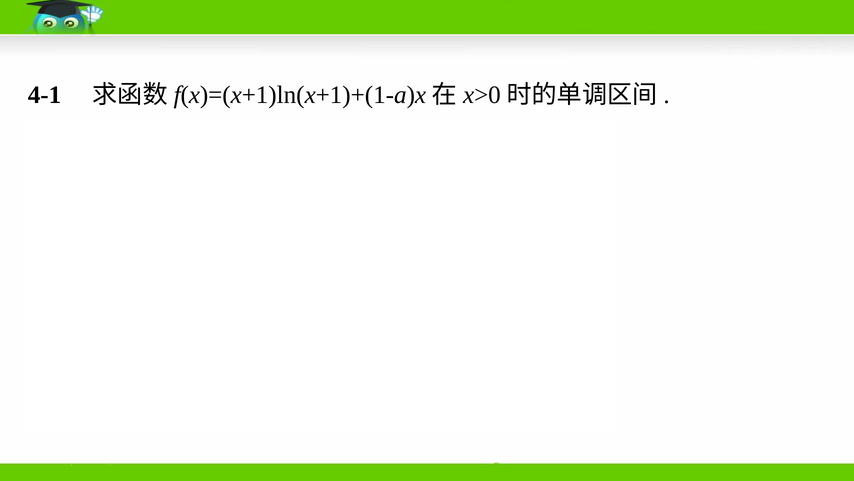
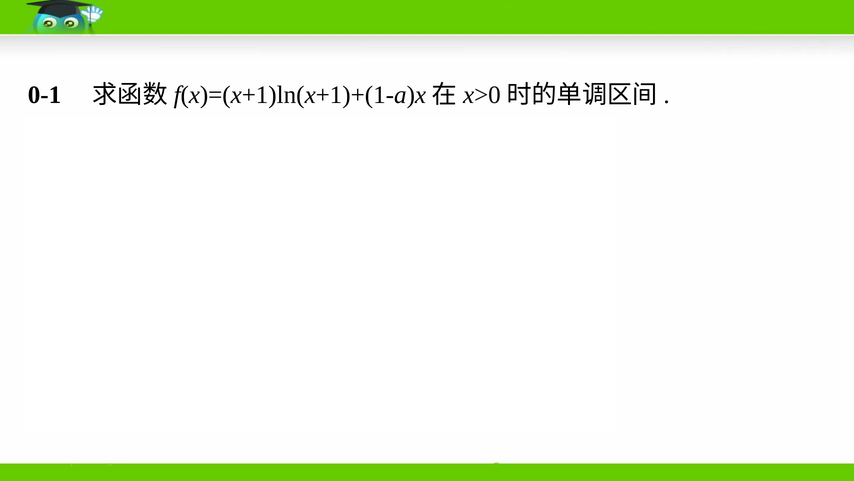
4-1: 4-1 -> 0-1
